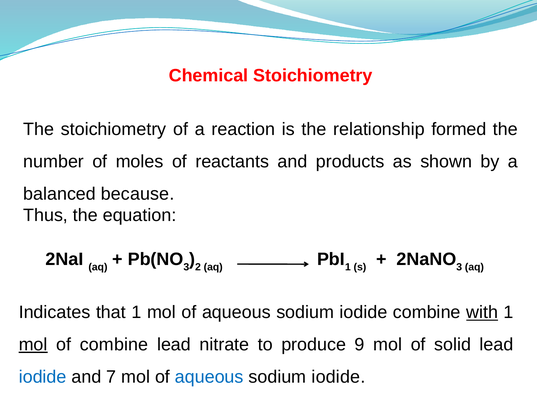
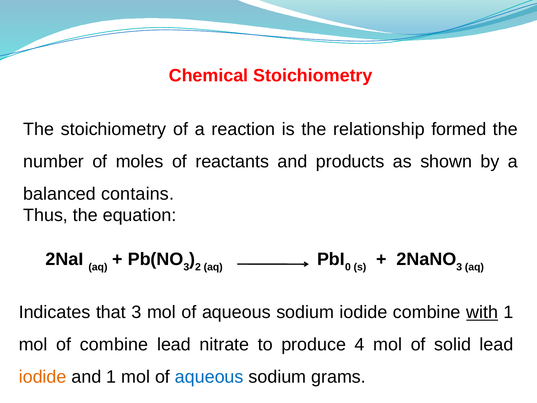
because: because -> contains
1 at (348, 267): 1 -> 0
that 1: 1 -> 3
mol at (33, 344) underline: present -> none
9: 9 -> 4
iodide at (43, 377) colour: blue -> orange
and 7: 7 -> 1
iodide at (338, 377): iodide -> grams
